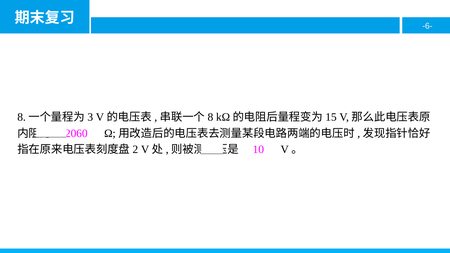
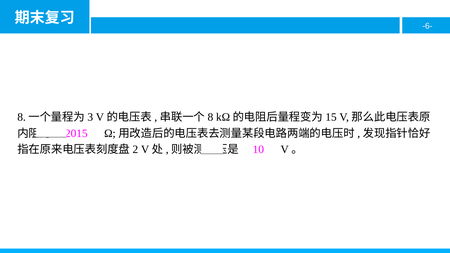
2060: 2060 -> 2015
